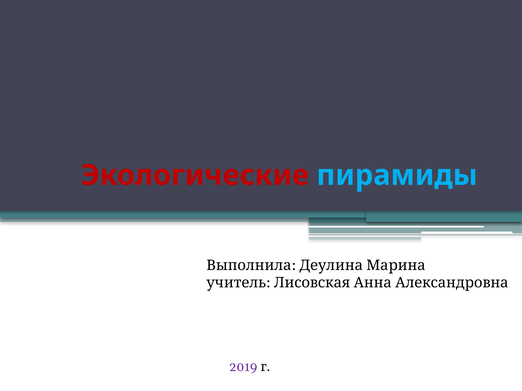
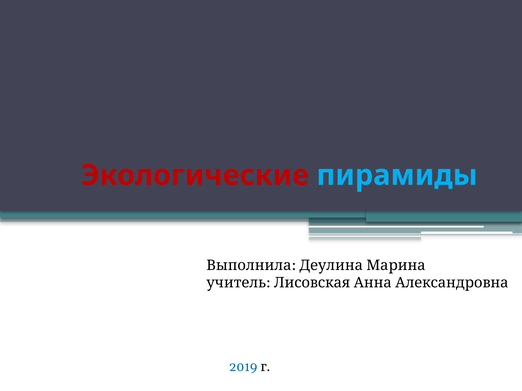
2019 colour: purple -> blue
